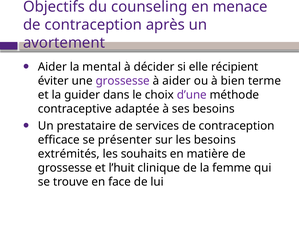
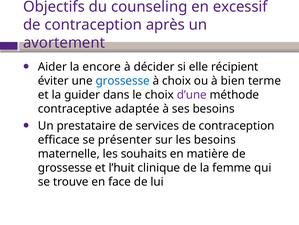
menace: menace -> excessif
mental: mental -> encore
grossesse at (123, 81) colour: purple -> blue
à aider: aider -> choix
extrémités: extrémités -> maternelle
